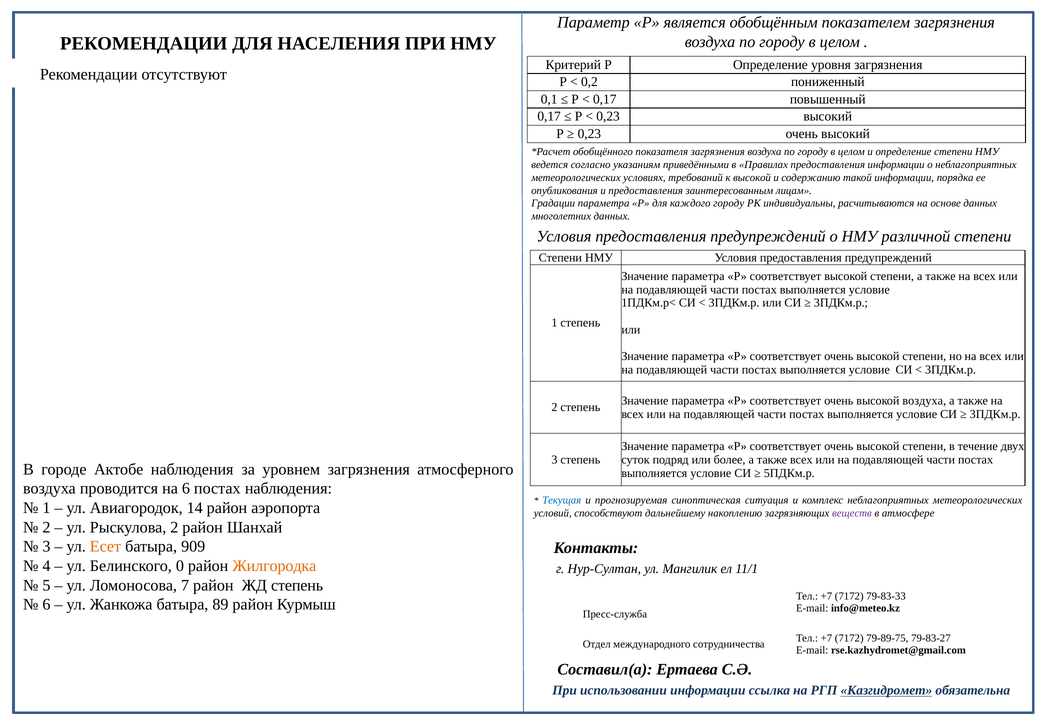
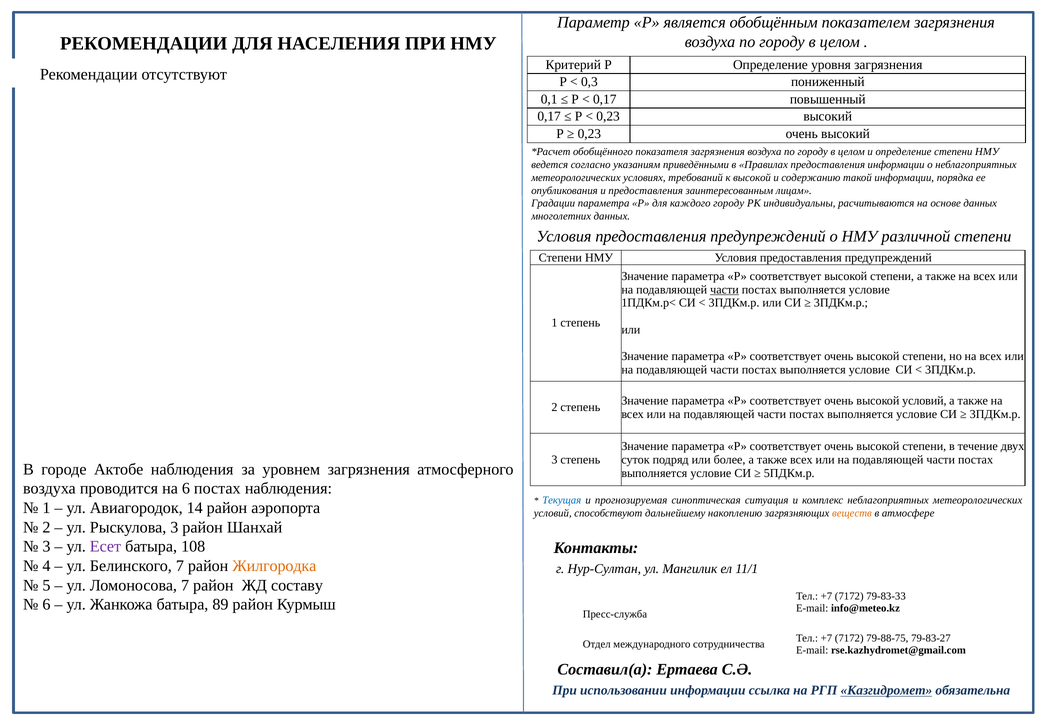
0,2: 0,2 -> 0,3
части at (724, 289) underline: none -> present
высокой воздуха: воздуха -> условий
веществ colour: purple -> orange
Рыскулова 2: 2 -> 3
Есет colour: orange -> purple
909: 909 -> 108
Белинского 0: 0 -> 7
ЖД степень: степень -> составу
79-89-75: 79-89-75 -> 79-88-75
